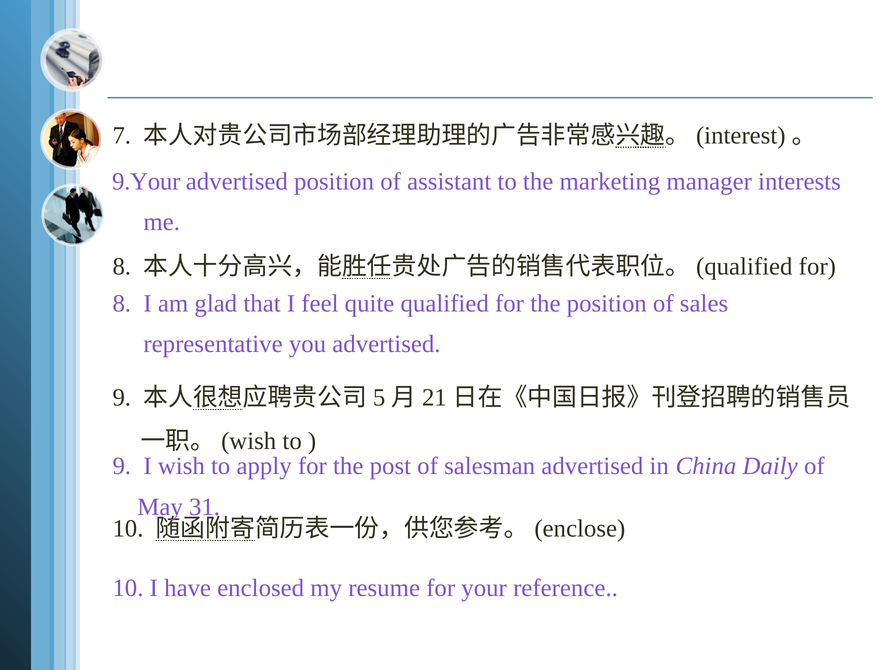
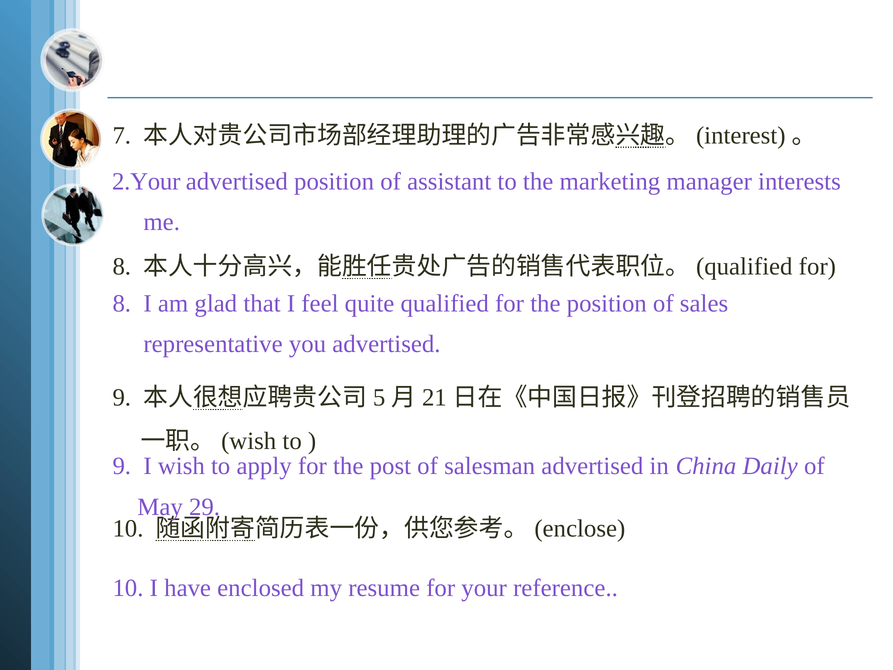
9.Your: 9.Your -> 2.Your
31: 31 -> 29
